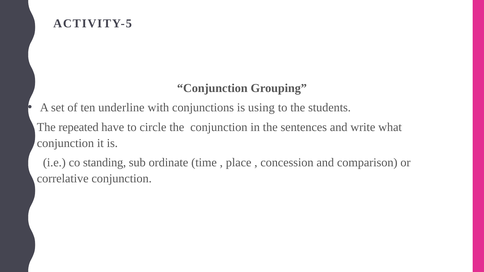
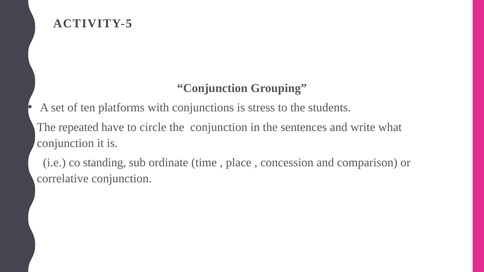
underline: underline -> platforms
using: using -> stress
